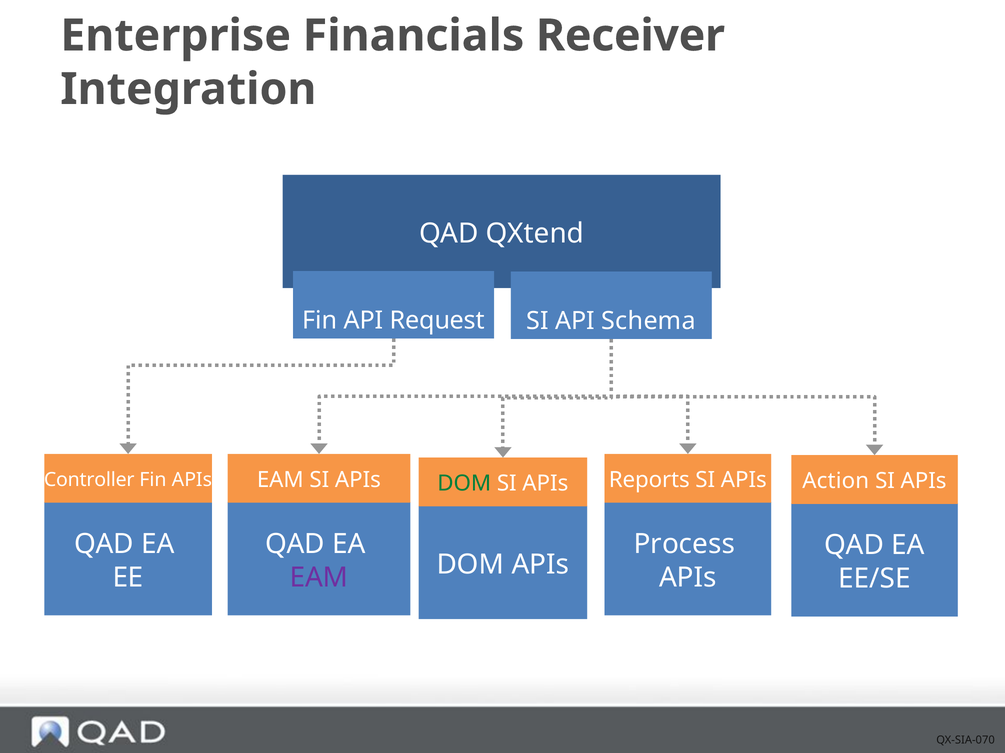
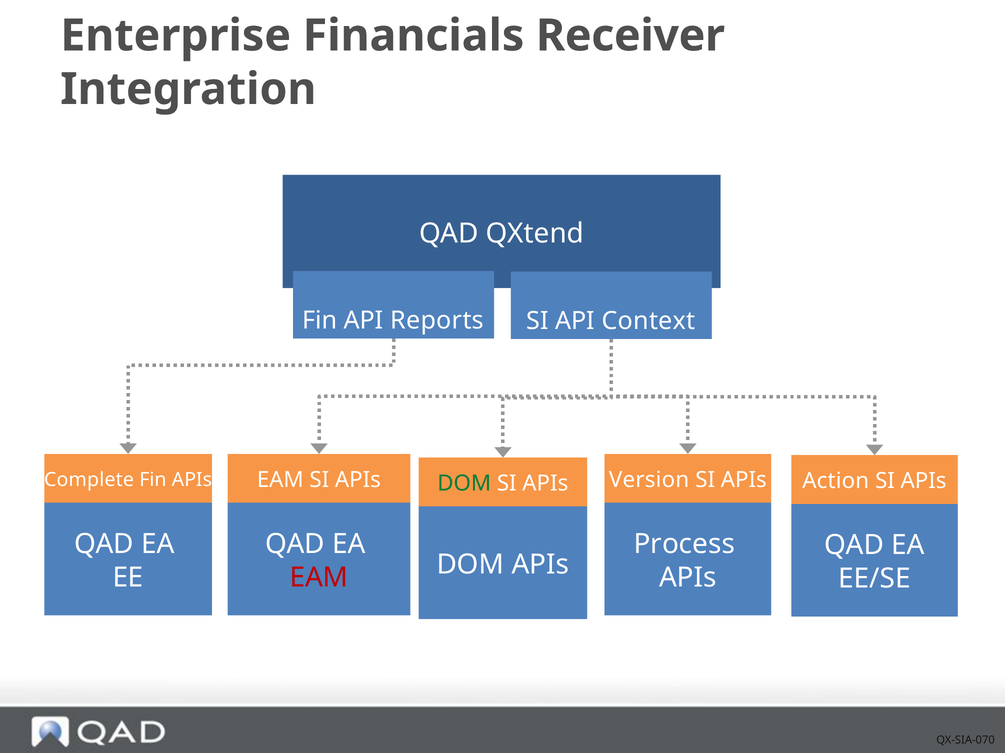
Request: Request -> Reports
Schema: Schema -> Context
Controller: Controller -> Complete
Reports: Reports -> Version
EAM at (319, 578) colour: purple -> red
